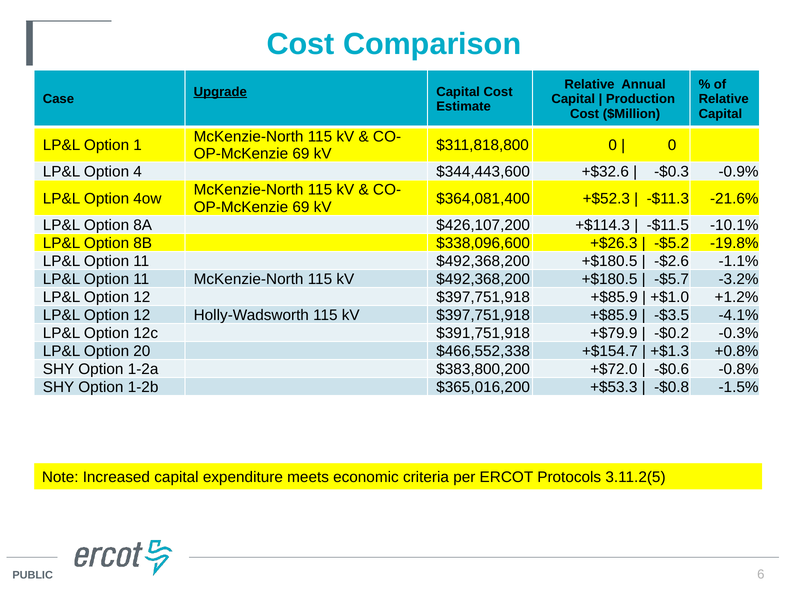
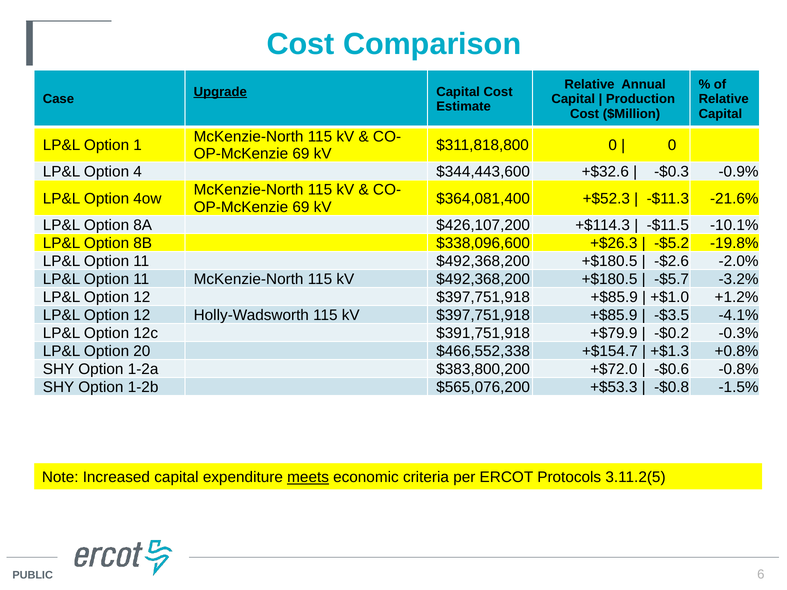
-1.1%: -1.1% -> -2.0%
$365,016,200: $365,016,200 -> $565,076,200
meets underline: none -> present
